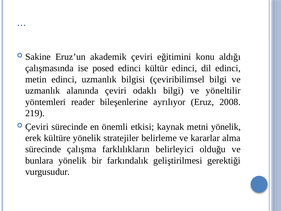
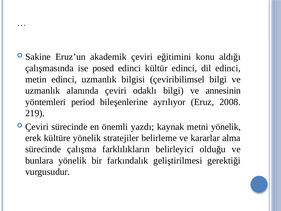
yöneltilir: yöneltilir -> annesinin
reader: reader -> period
etkisi: etkisi -> yazdı
